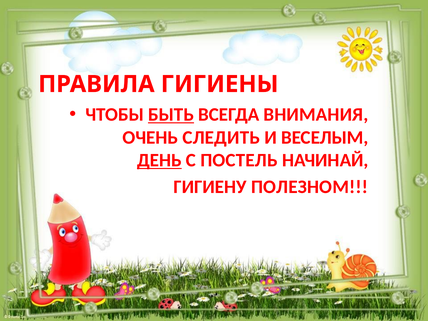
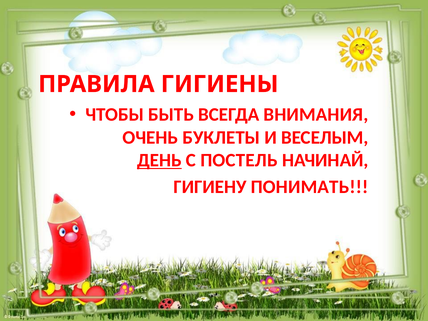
БЫТЬ underline: present -> none
СЛЕДИТЬ: СЛЕДИТЬ -> БУКЛЕТЫ
ПОЛЕЗНОМ: ПОЛЕЗНОМ -> ПОНИМАТЬ
